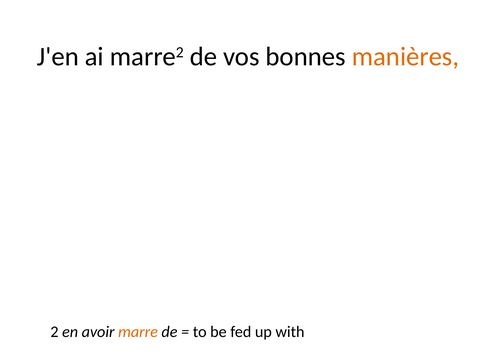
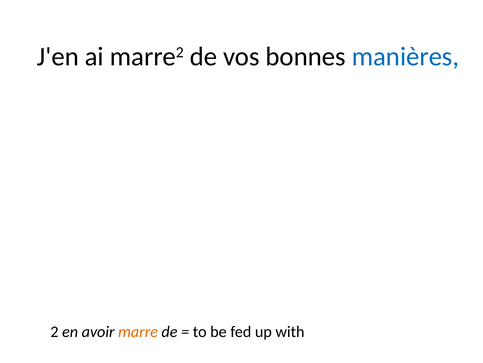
manières colour: orange -> blue
